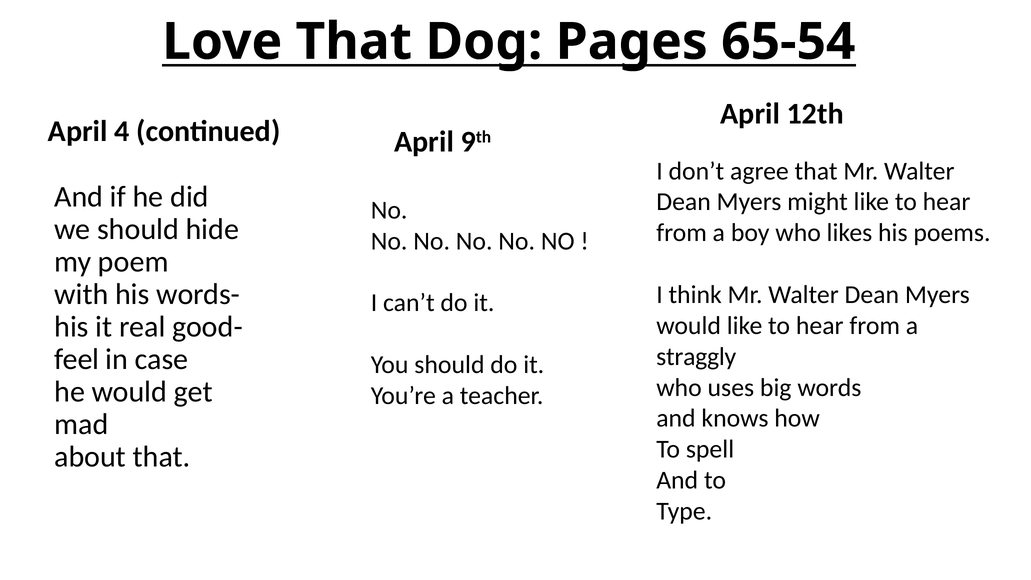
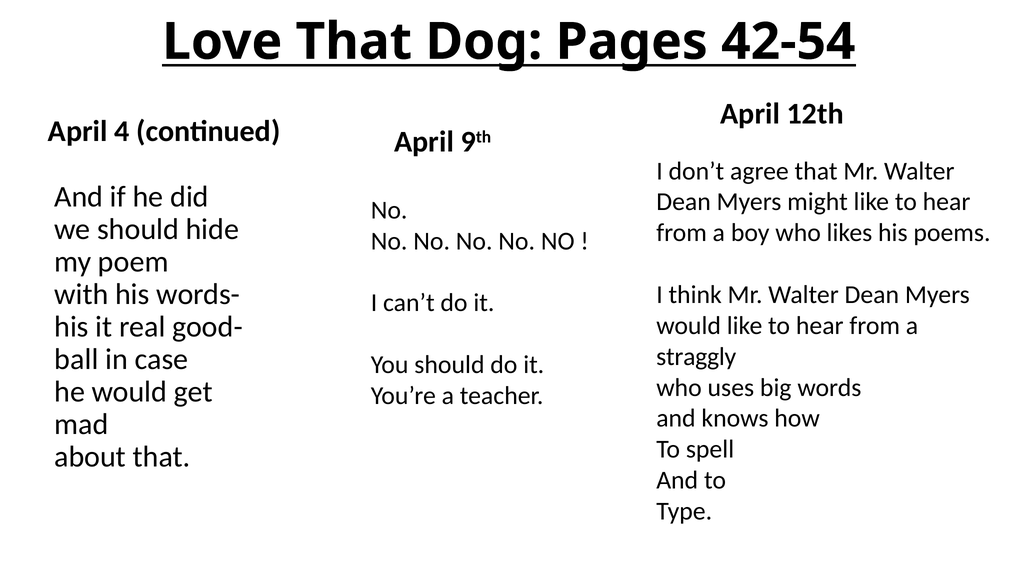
65-54: 65-54 -> 42-54
feel: feel -> ball
